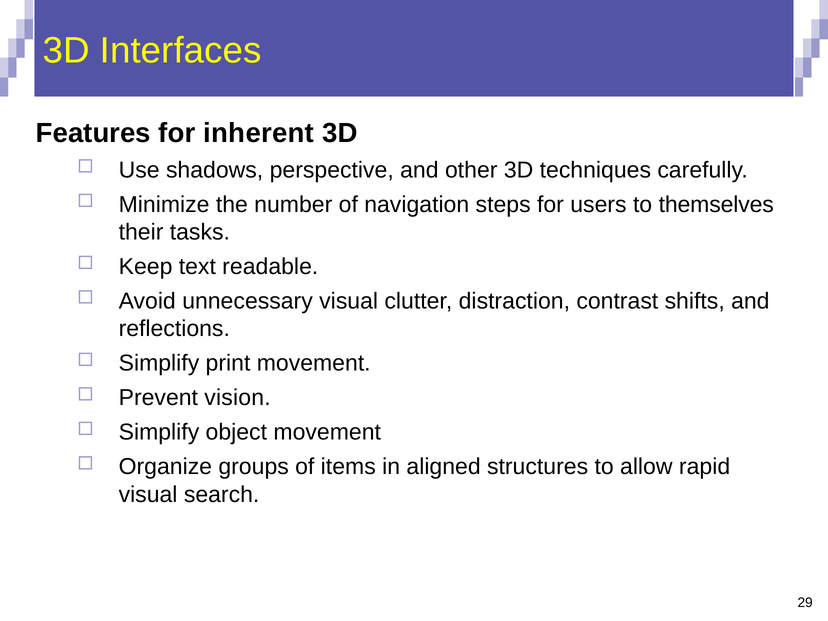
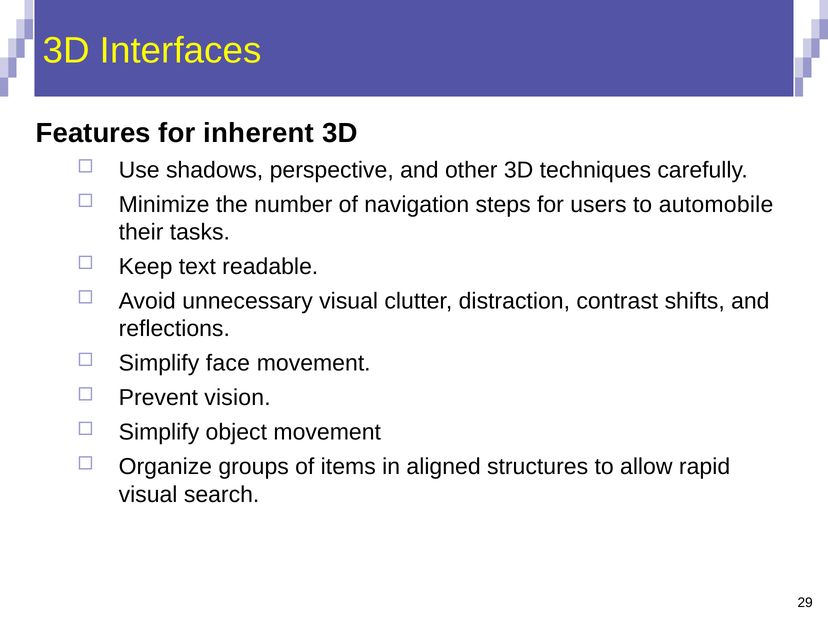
themselves: themselves -> automobile
print: print -> face
